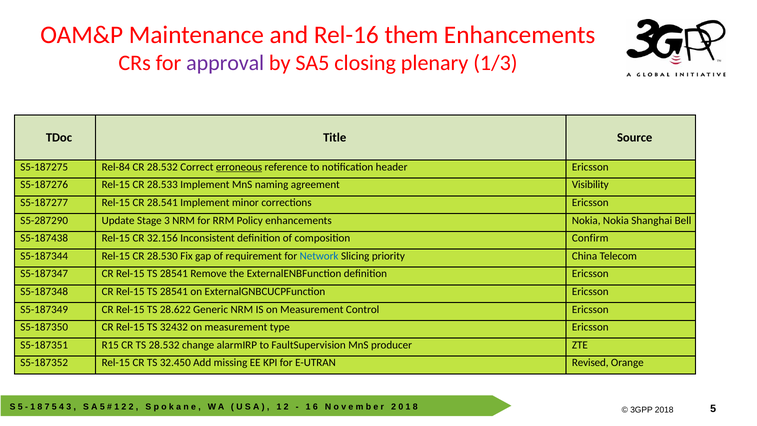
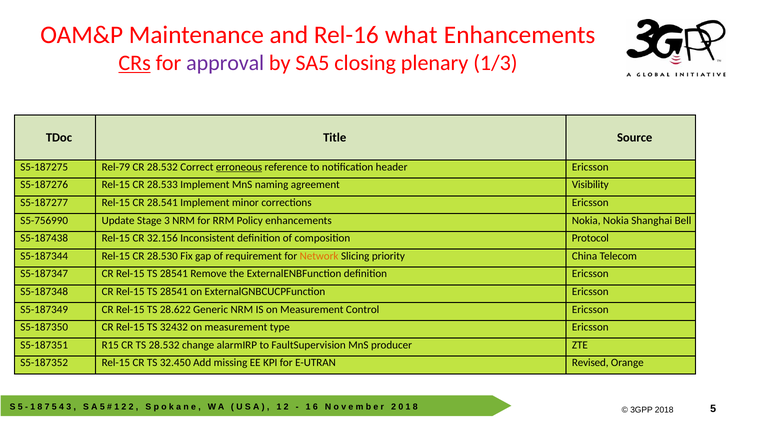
them: them -> what
CRs underline: none -> present
Rel-84: Rel-84 -> Rel-79
S5-287290: S5-287290 -> S5-756990
Confirm: Confirm -> Protocol
Network colour: blue -> orange
